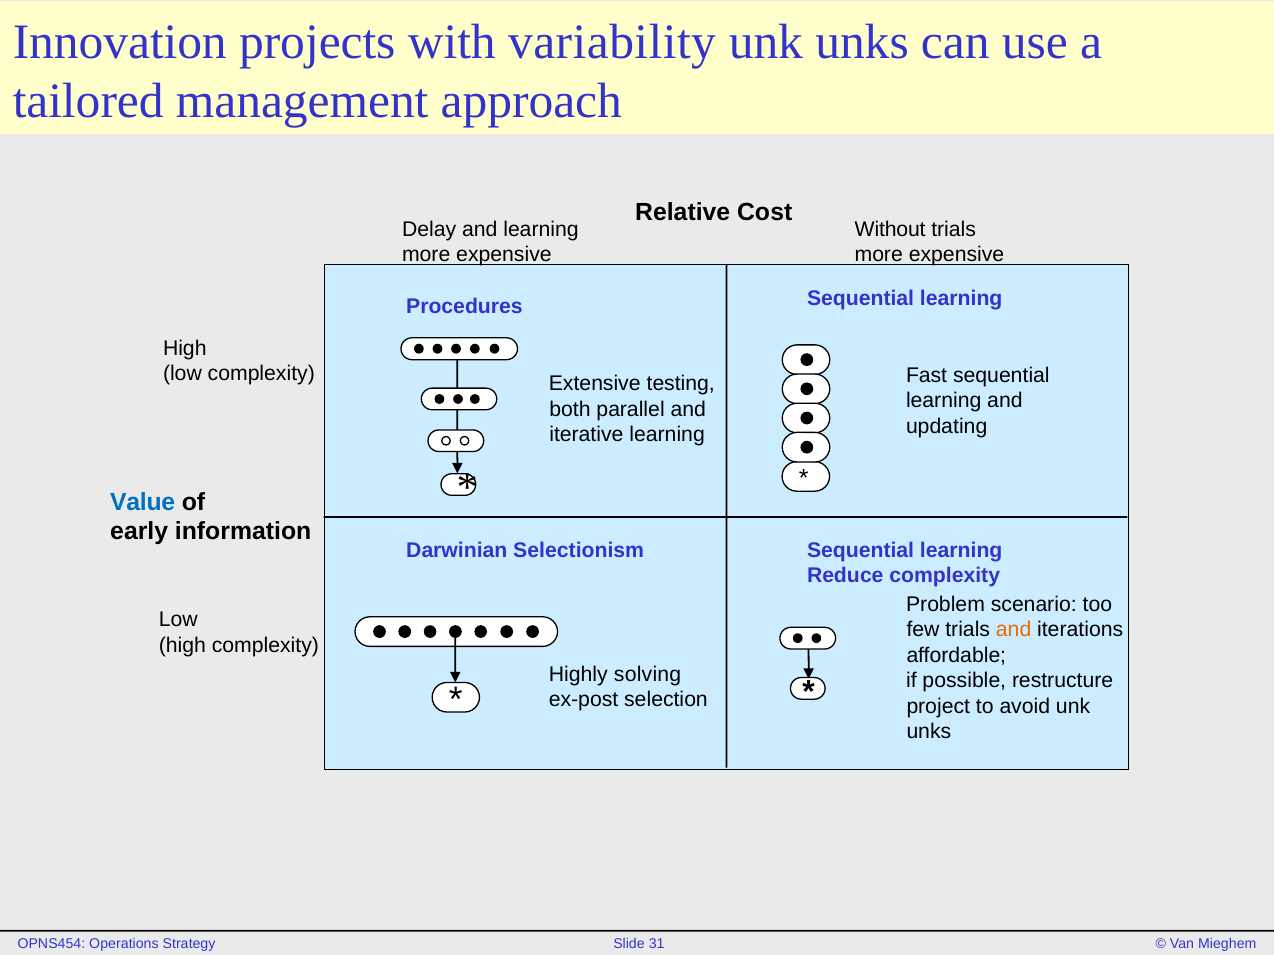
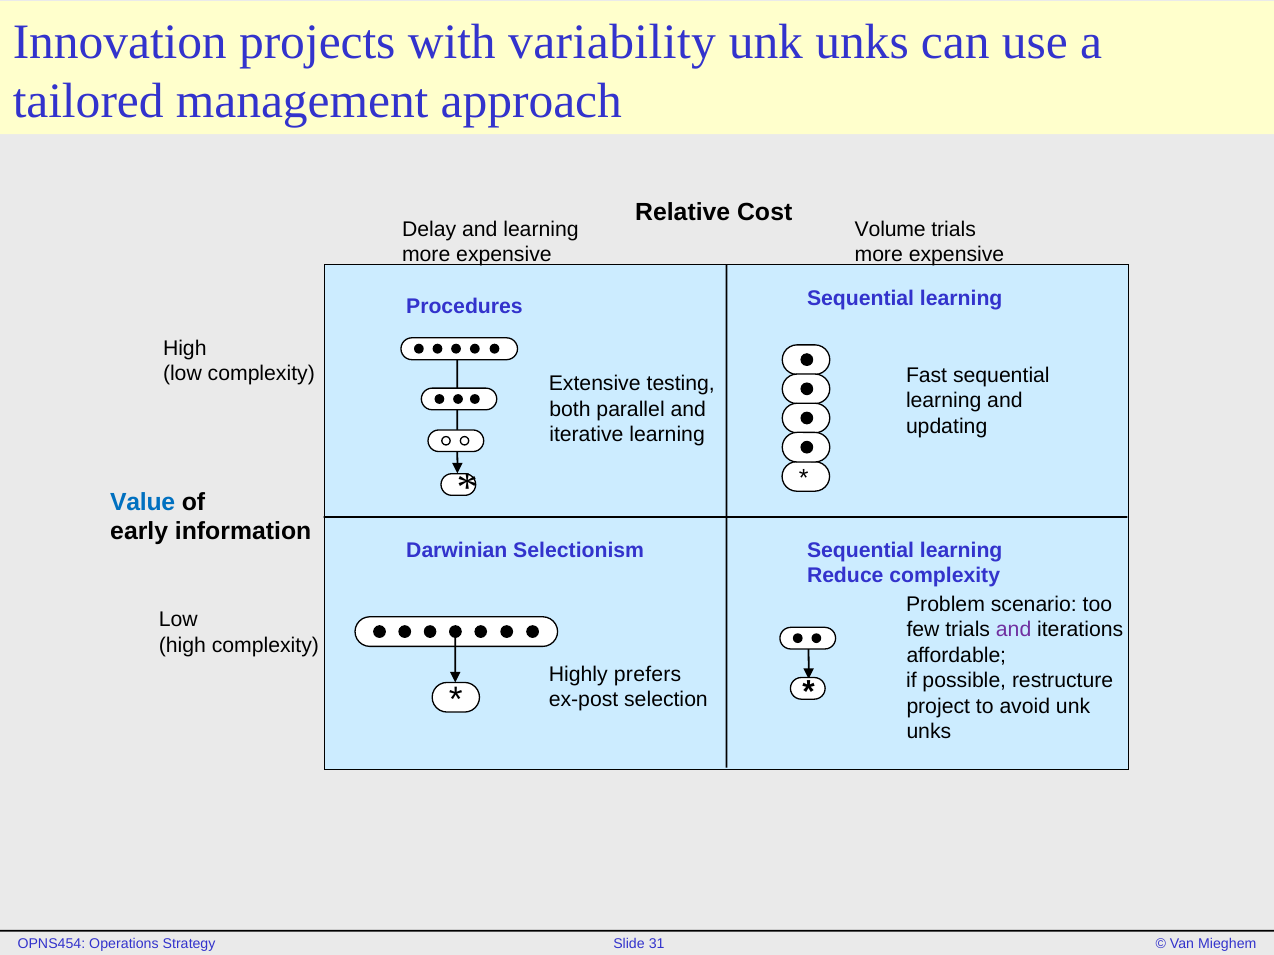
Without: Without -> Volume
and at (1014, 630) colour: orange -> purple
solving: solving -> prefers
